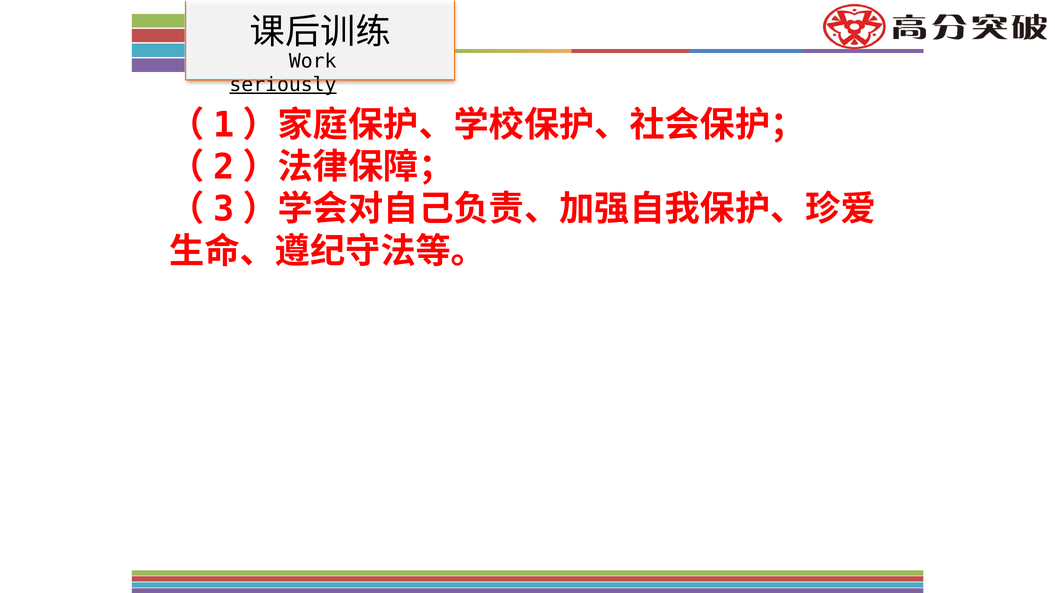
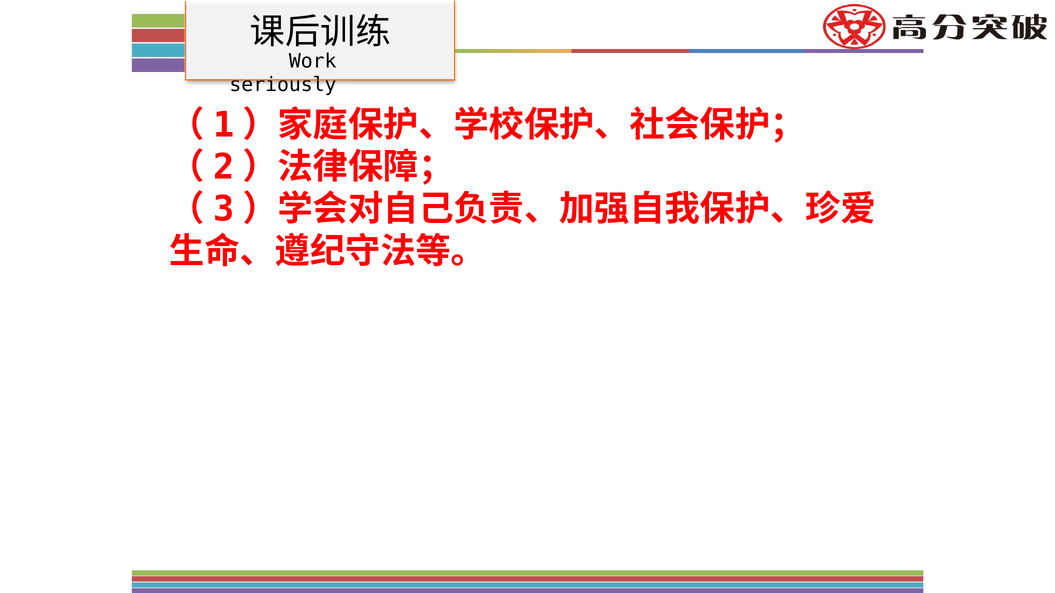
seriously underline: present -> none
